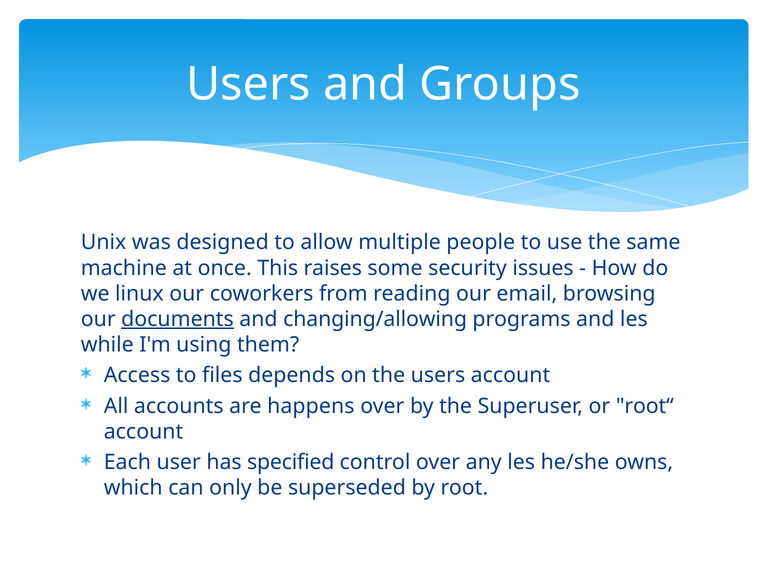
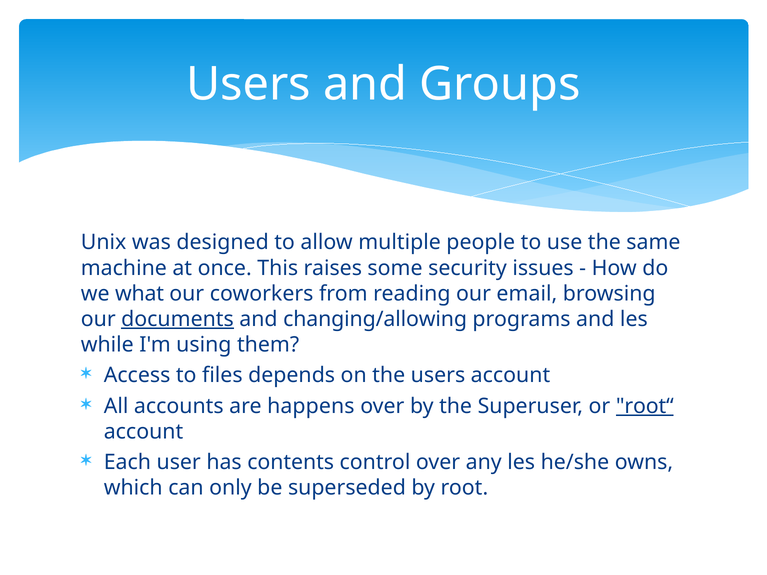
linux: linux -> what
root“ underline: none -> present
specified: specified -> contents
